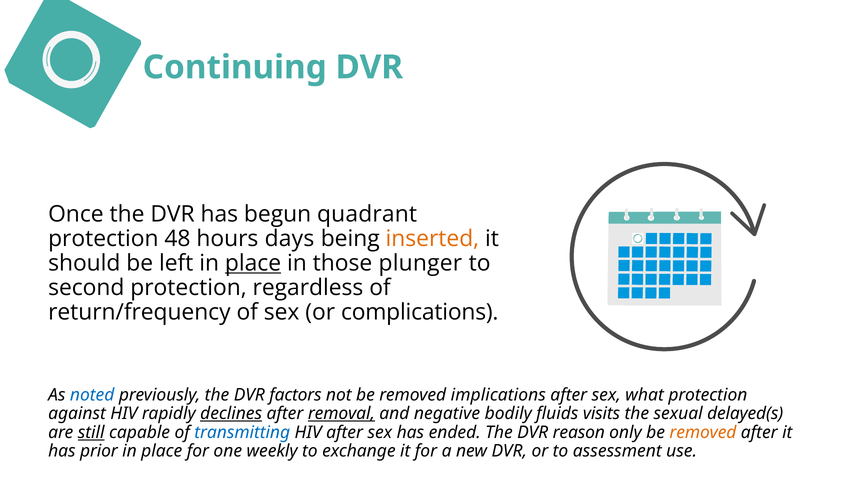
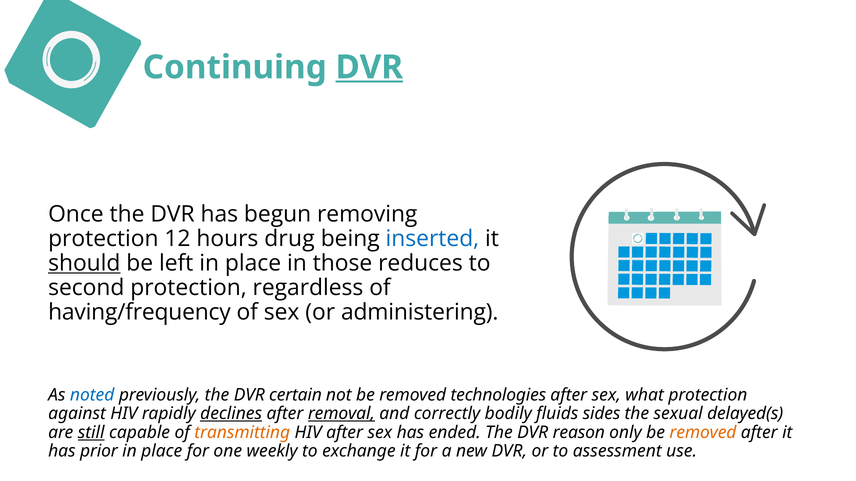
DVR at (369, 67) underline: none -> present
quadrant: quadrant -> removing
48: 48 -> 12
days: days -> drug
inserted colour: orange -> blue
should underline: none -> present
place at (253, 264) underline: present -> none
plunger: plunger -> reduces
return/frequency: return/frequency -> having/frequency
complications: complications -> administering
factors: factors -> certain
implications: implications -> technologies
negative: negative -> correctly
visits: visits -> sides
transmitting colour: blue -> orange
